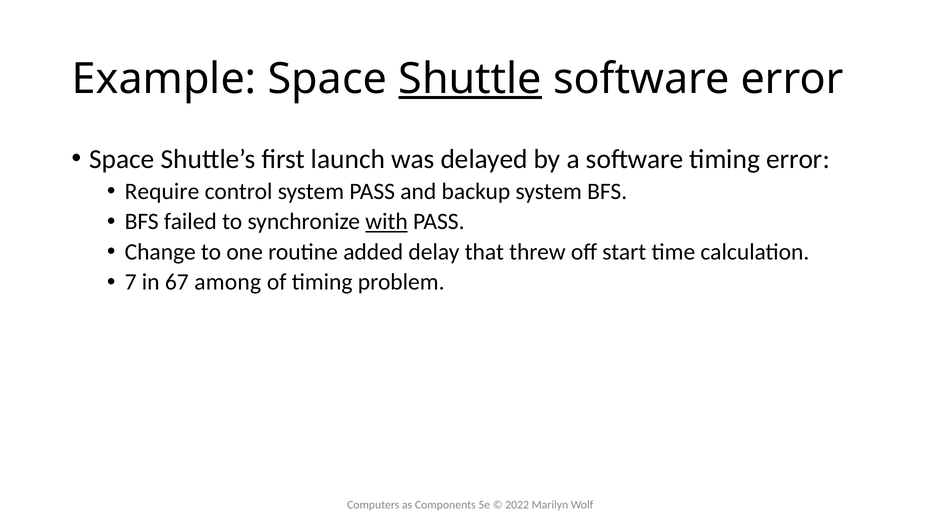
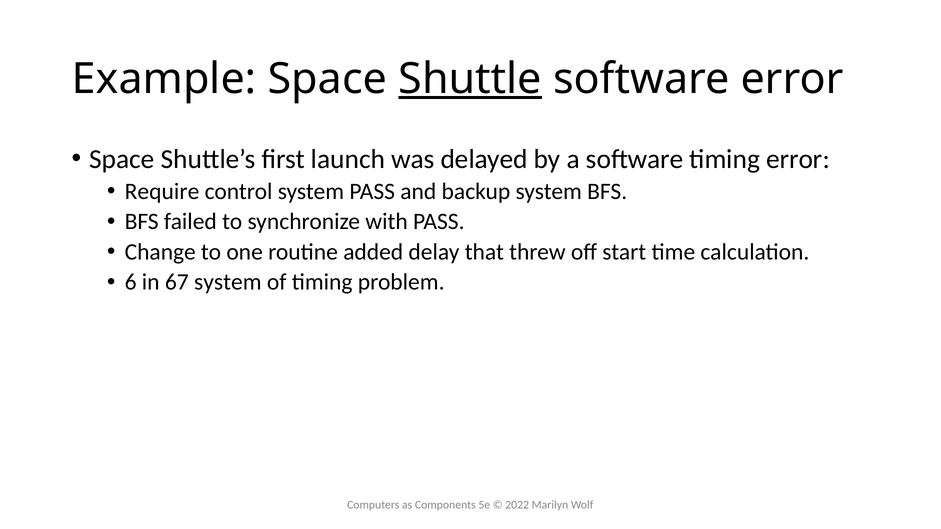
with underline: present -> none
7: 7 -> 6
67 among: among -> system
